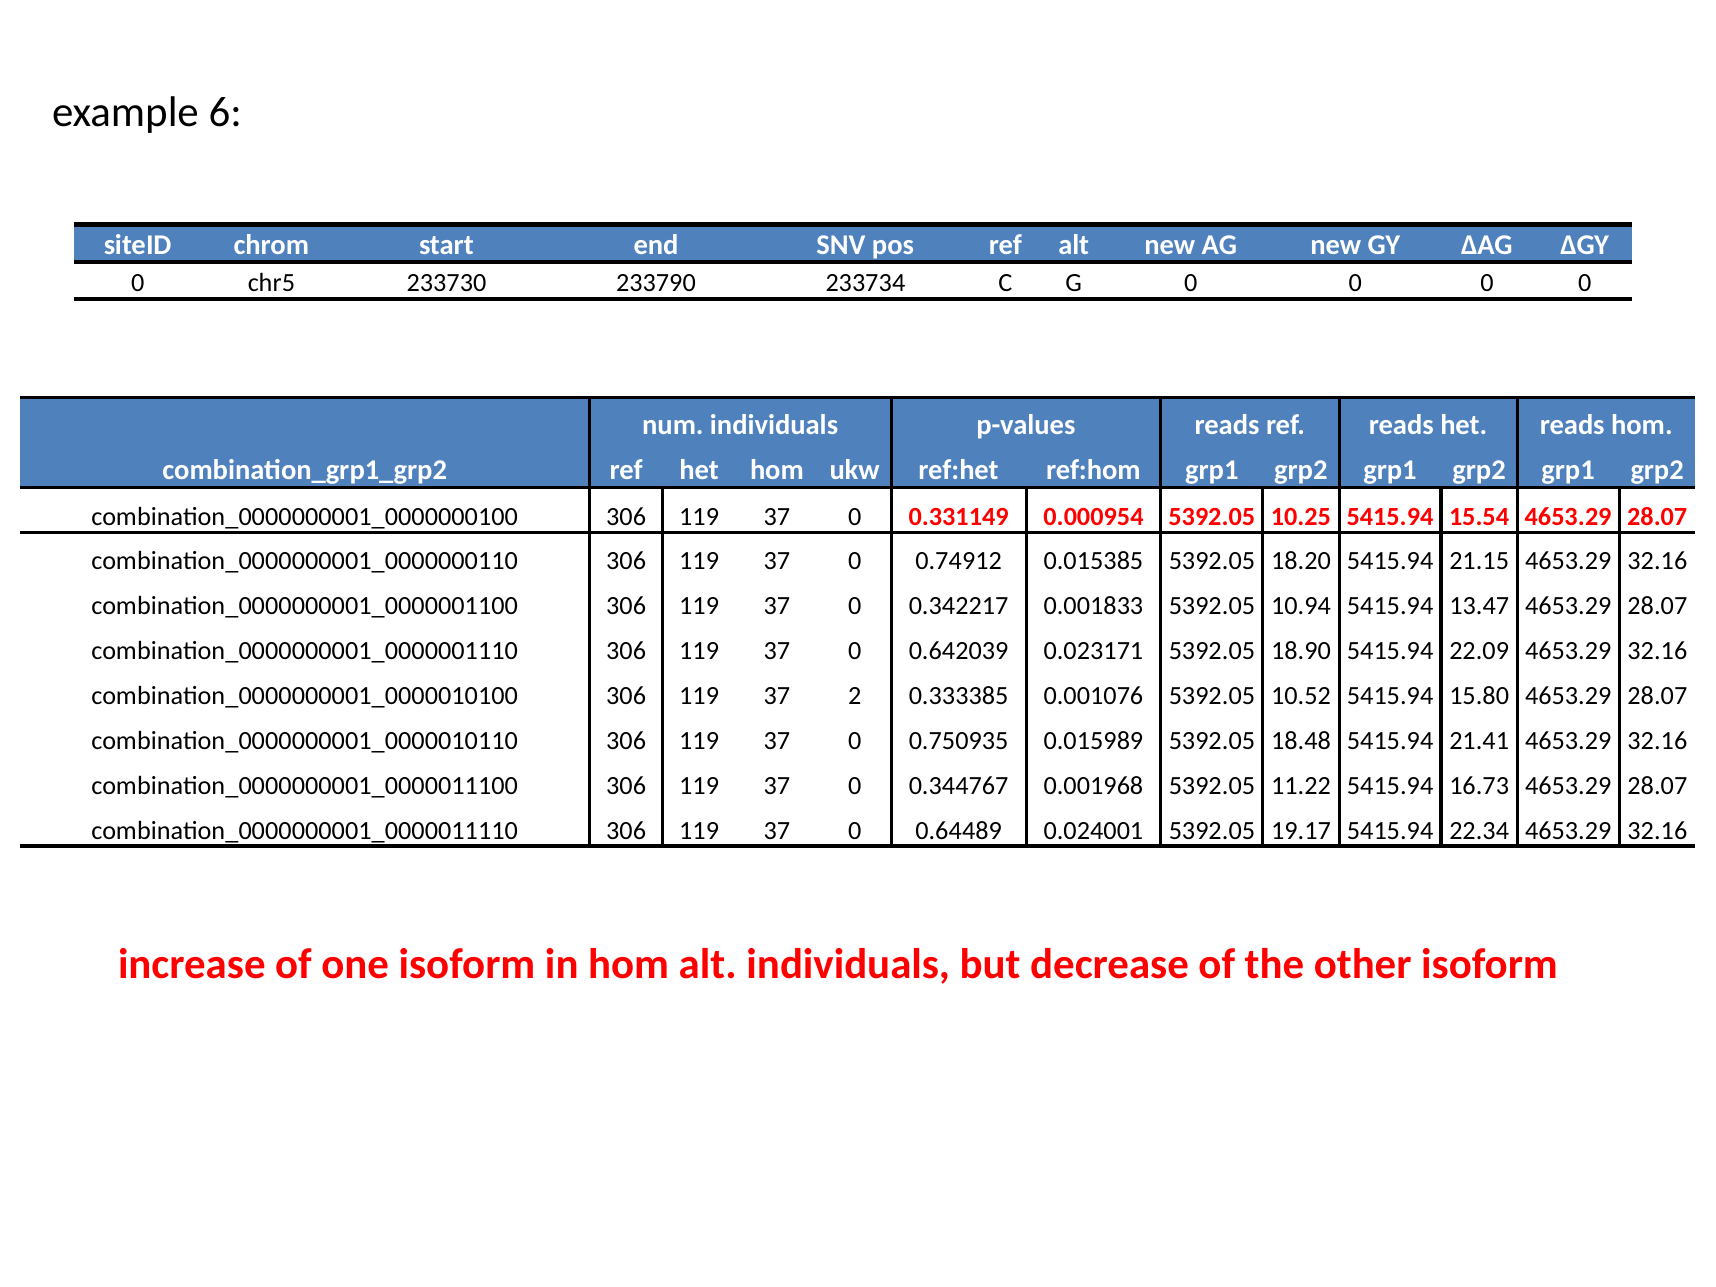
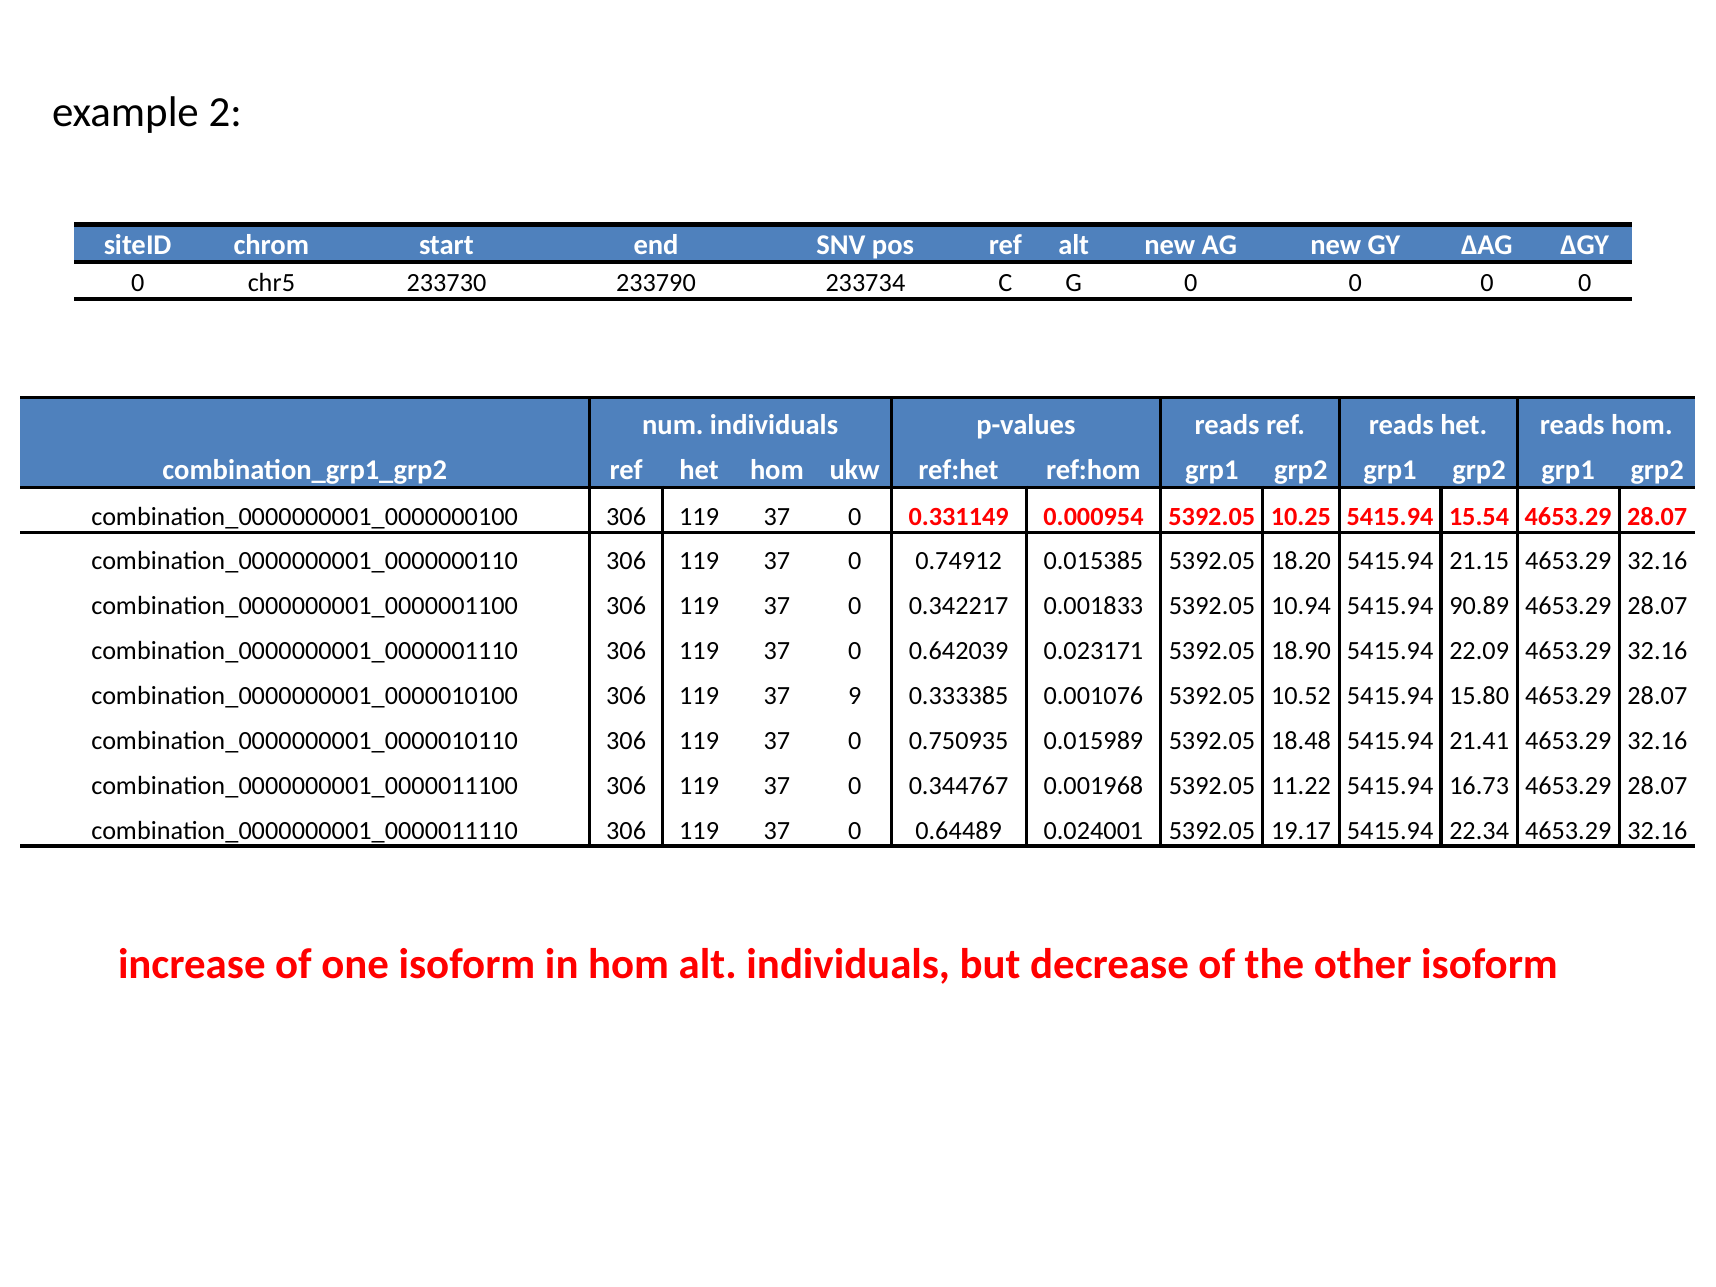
6: 6 -> 2
13.47: 13.47 -> 90.89
2: 2 -> 9
